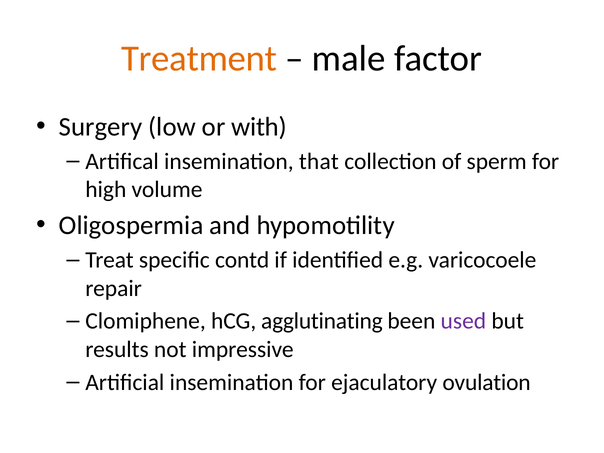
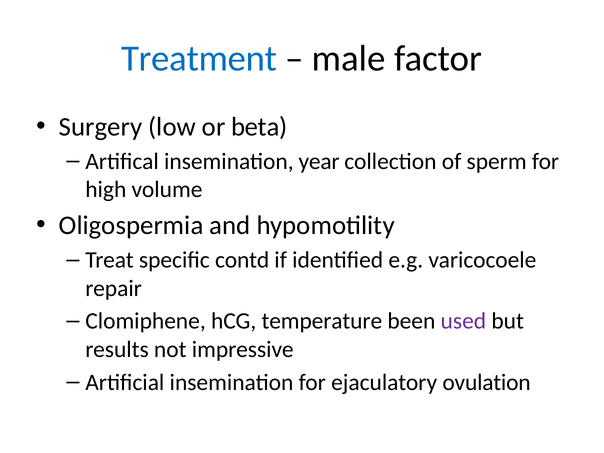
Treatment colour: orange -> blue
with: with -> beta
that: that -> year
agglutinating: agglutinating -> temperature
